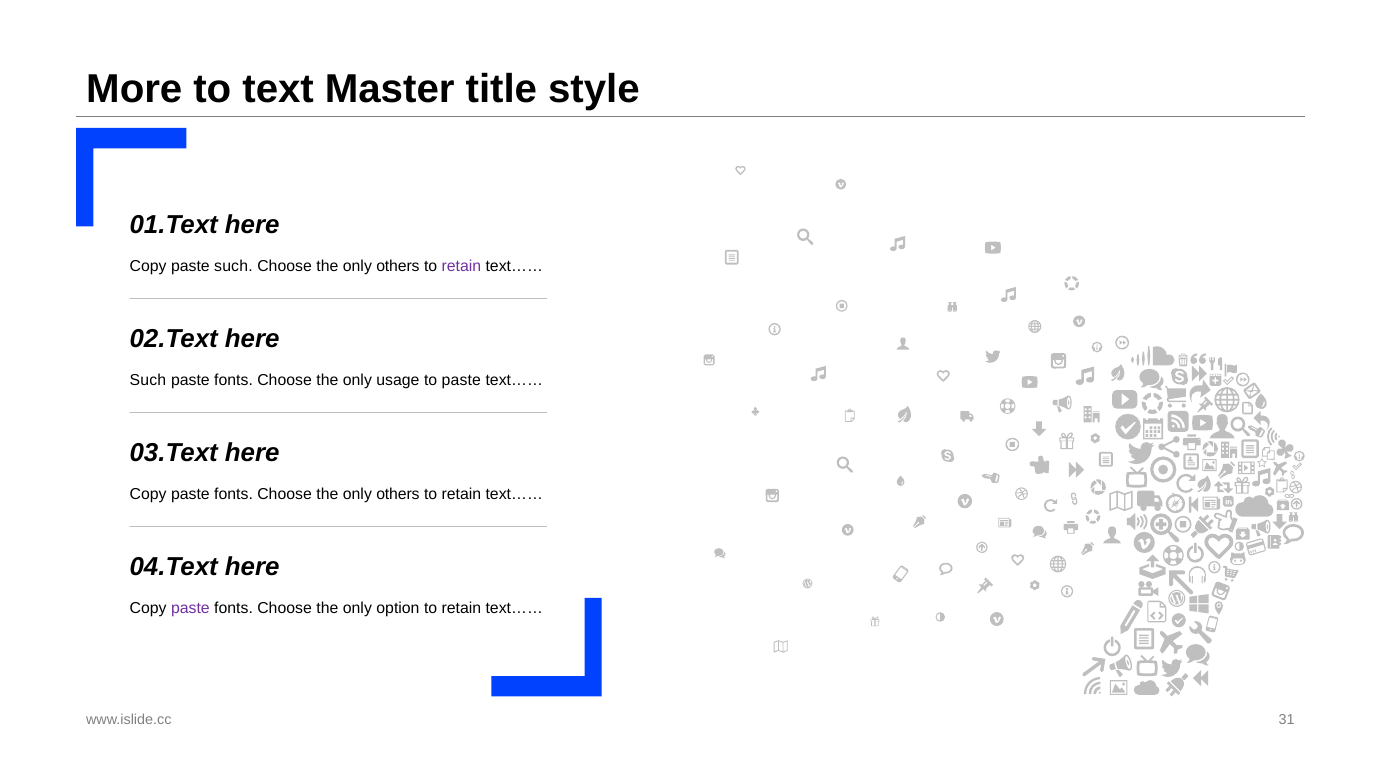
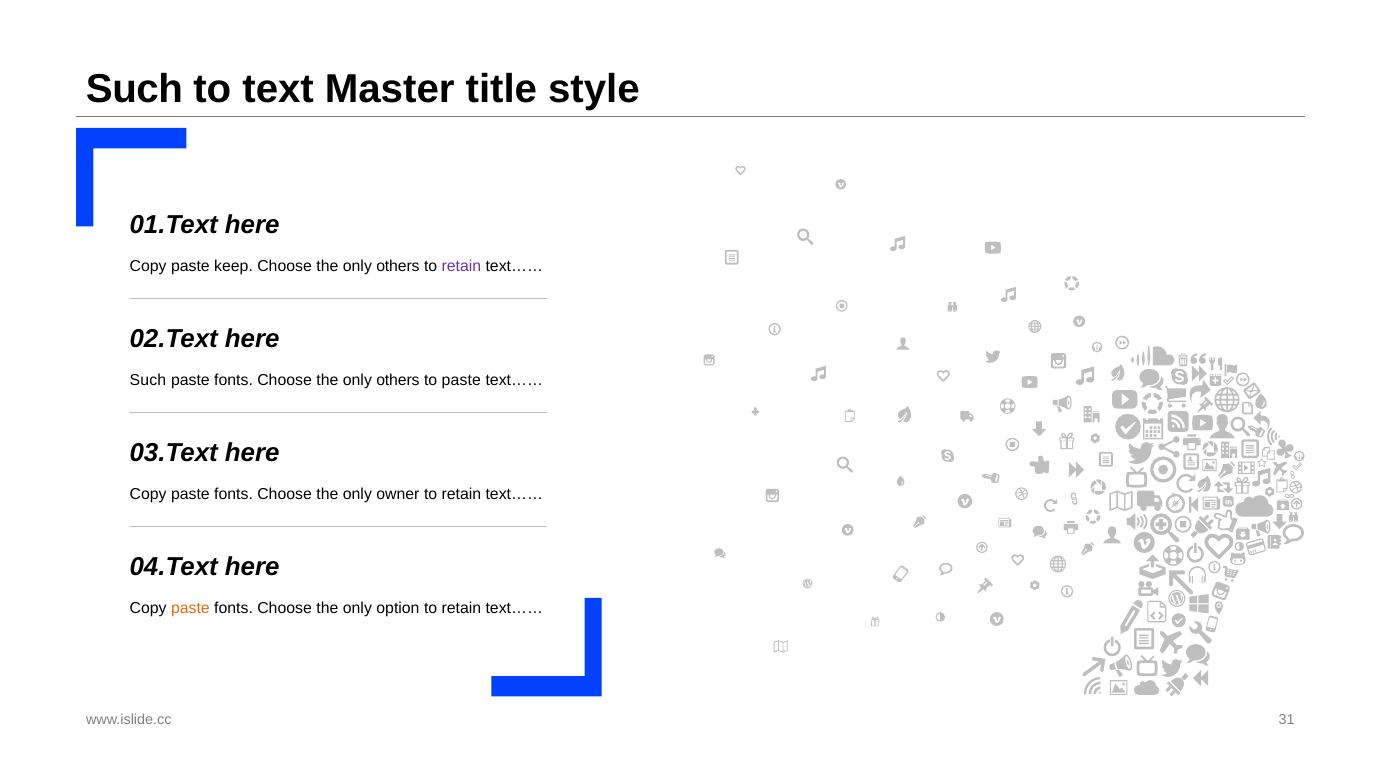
More at (134, 89): More -> Such
paste such: such -> keep
usage at (398, 380): usage -> others
others at (398, 494): others -> owner
paste at (190, 608) colour: purple -> orange
